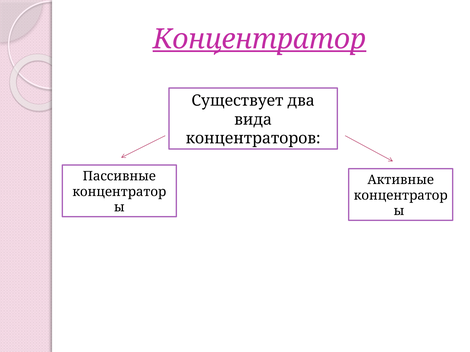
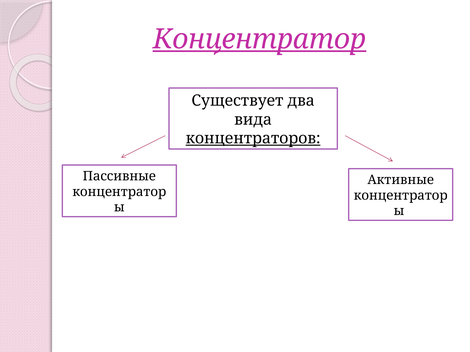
концентраторов underline: none -> present
